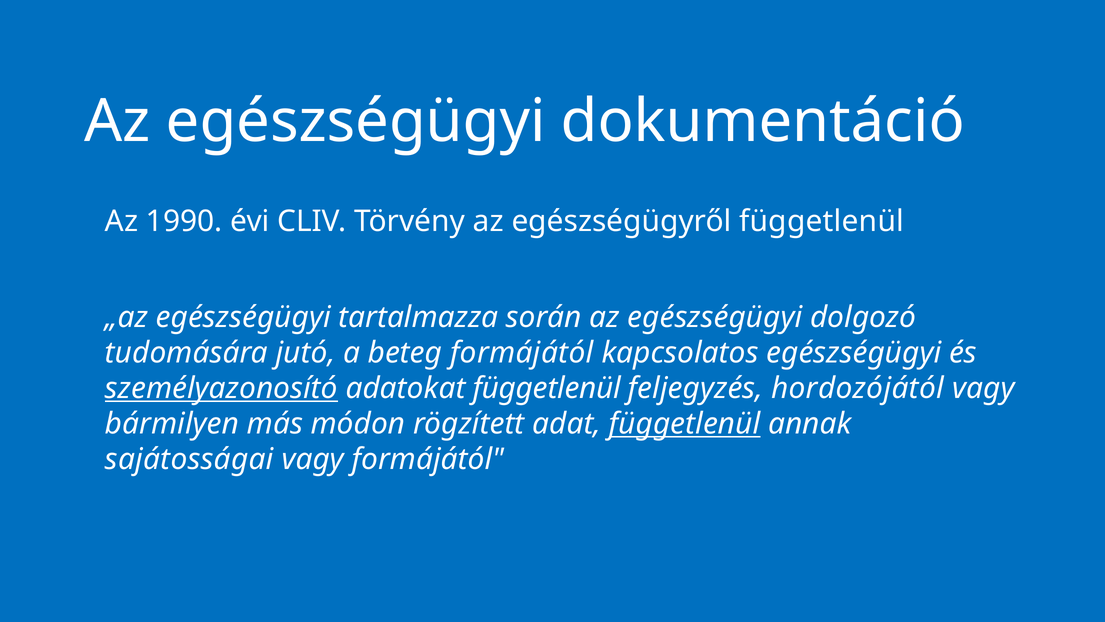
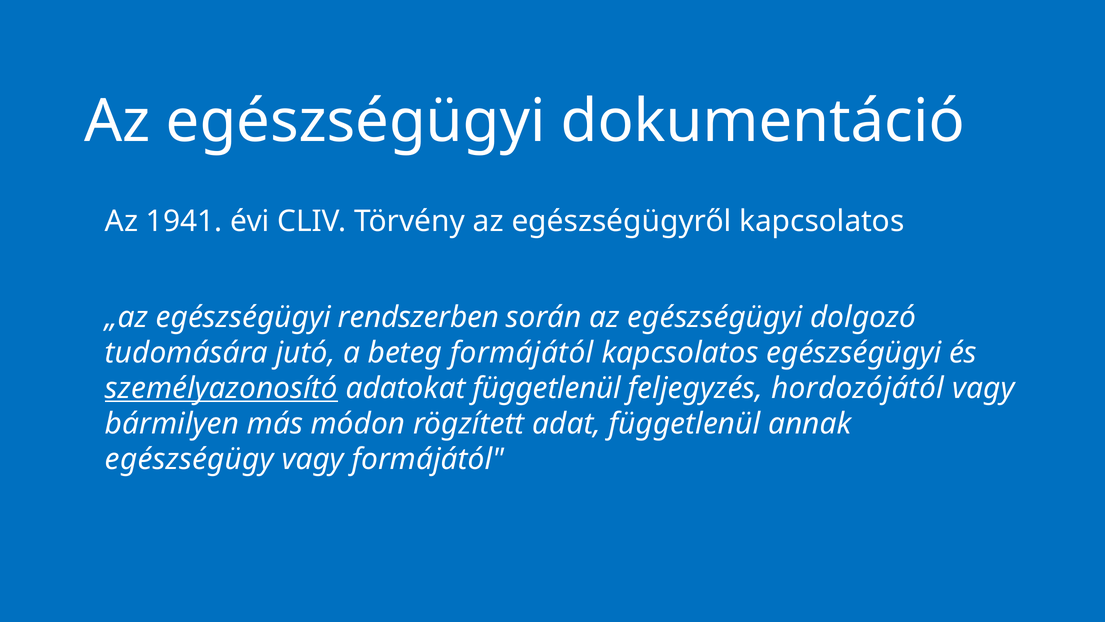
1990: 1990 -> 1941
egészségügyről függetlenül: függetlenül -> kapcsolatos
tartalmazza: tartalmazza -> rendszerben
függetlenül at (685, 424) underline: present -> none
sajátosságai: sajátosságai -> egészségügy
